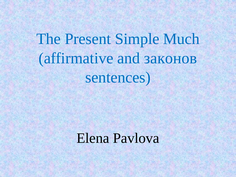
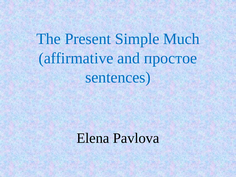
законов: законов -> простое
